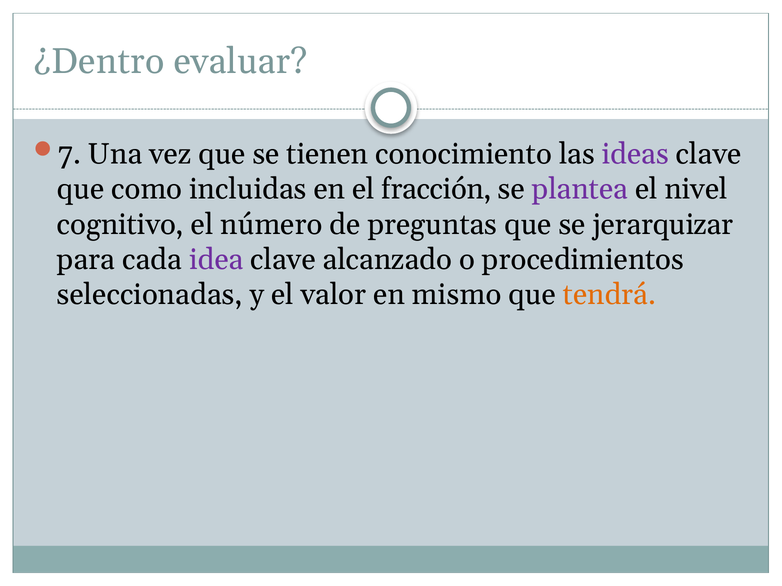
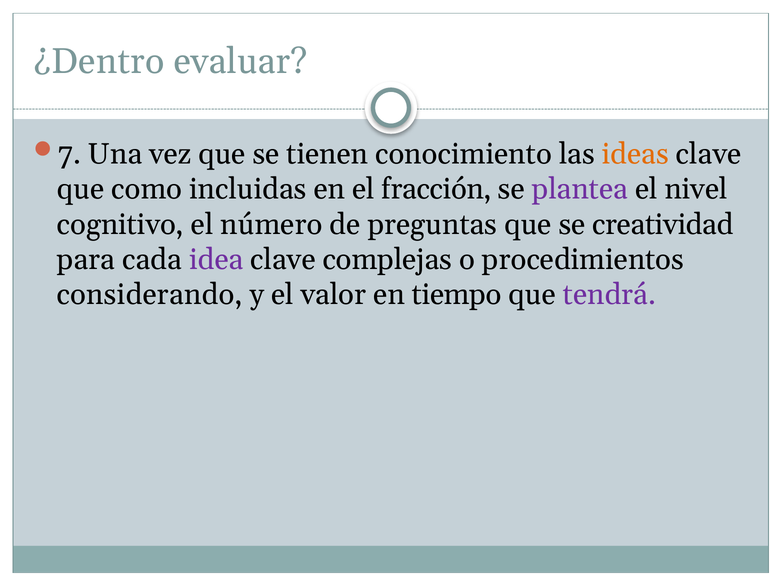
ideas colour: purple -> orange
jerarquizar: jerarquizar -> creatividad
alcanzado: alcanzado -> complejas
seleccionadas: seleccionadas -> considerando
mismo: mismo -> tiempo
tendrá colour: orange -> purple
